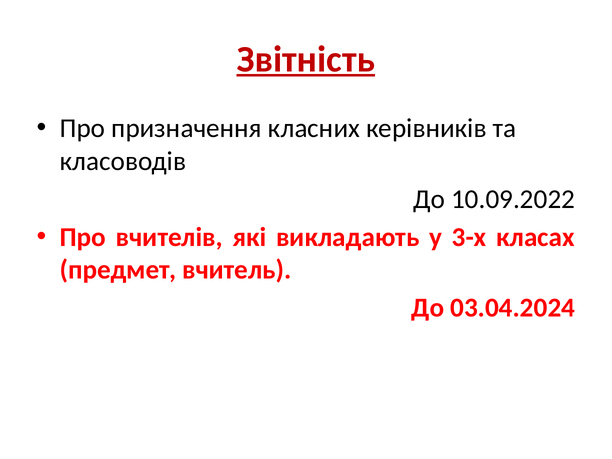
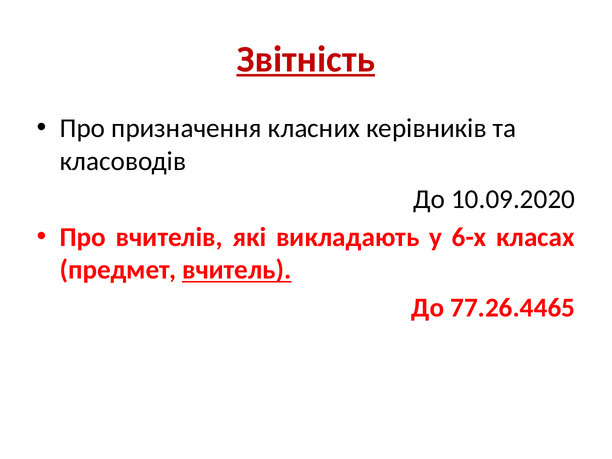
10.09.2022: 10.09.2022 -> 10.09.2020
3-х: 3-х -> 6-х
вчитель underline: none -> present
03.04.2024: 03.04.2024 -> 77.26.4465
